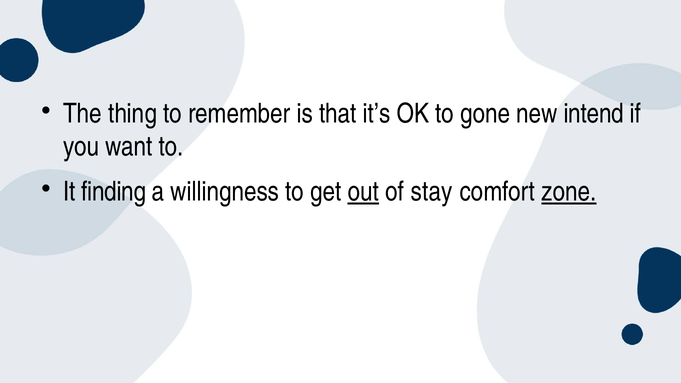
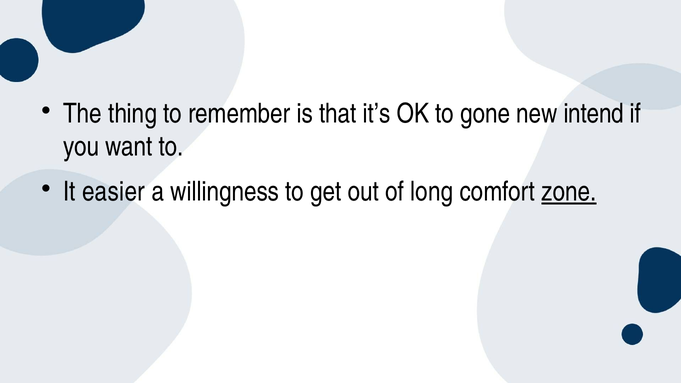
finding: finding -> easier
out underline: present -> none
stay: stay -> long
